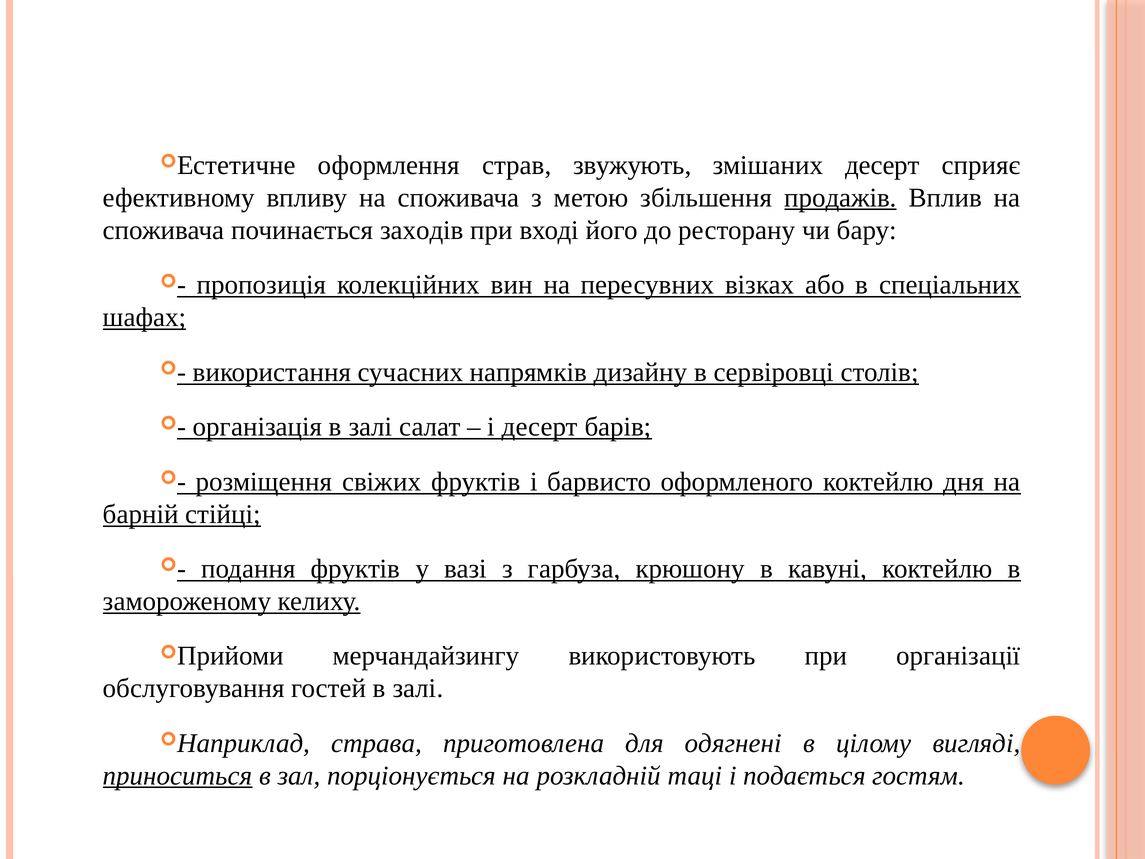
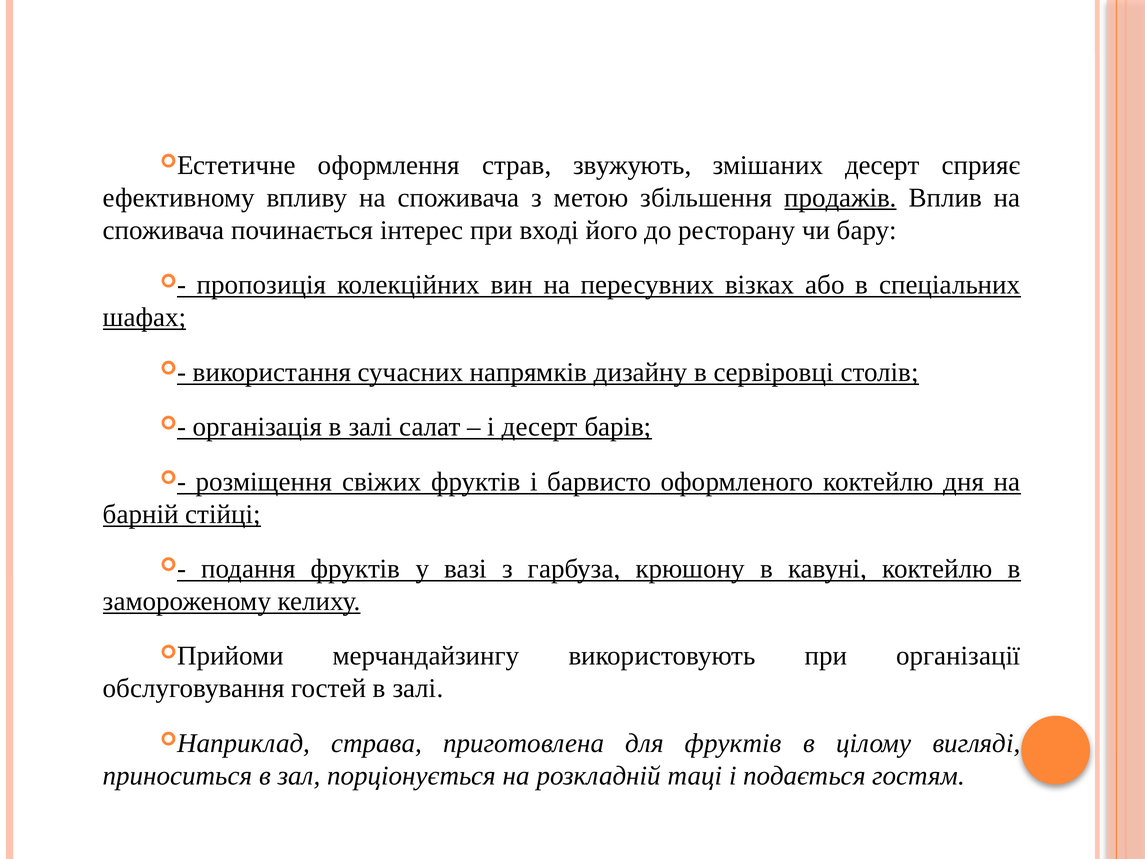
заходів: заходів -> інтерес
для одягнені: одягнені -> фруктів
приноситься underline: present -> none
